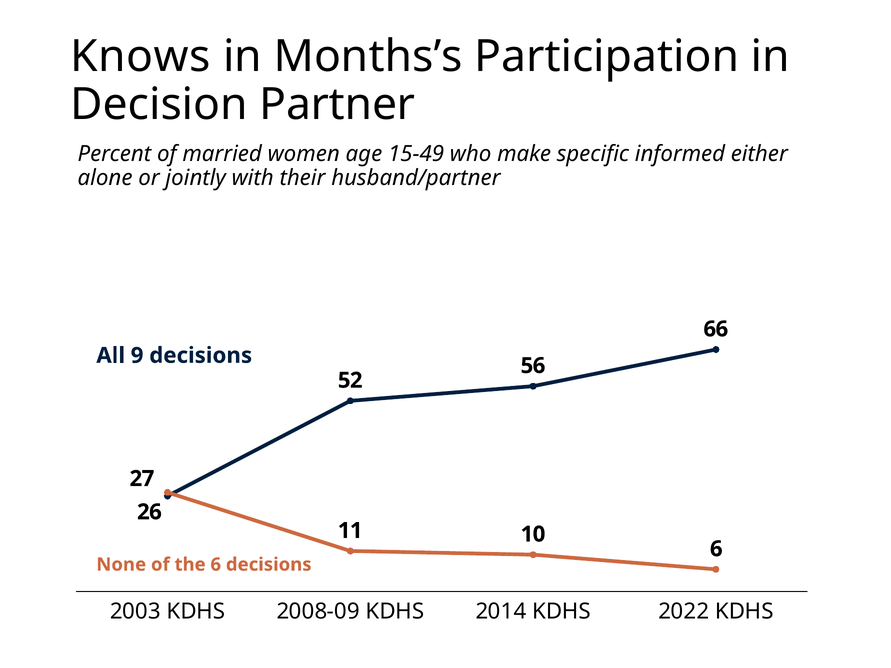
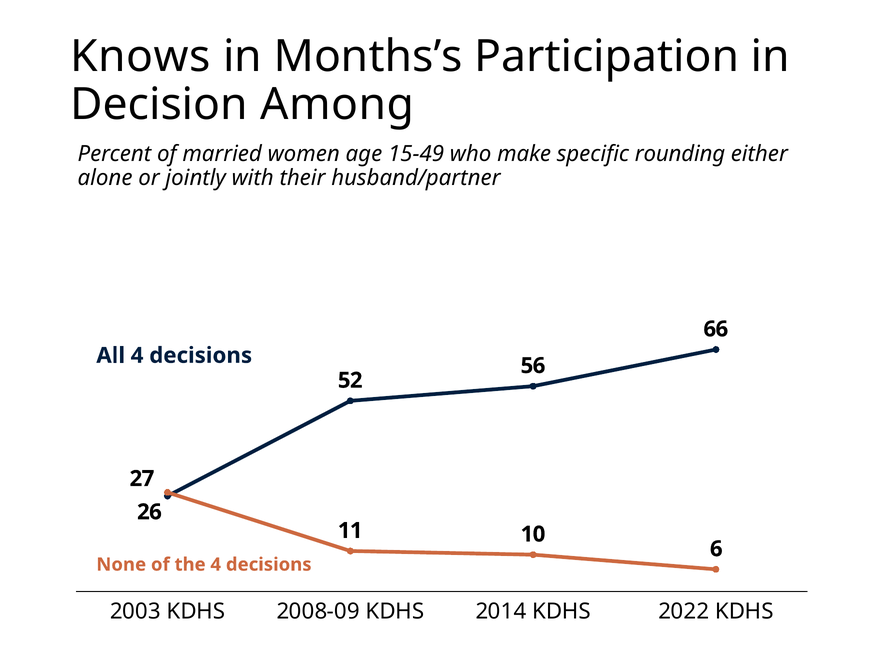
Partner: Partner -> Among
informed: informed -> rounding
All 9: 9 -> 4
the 6: 6 -> 4
